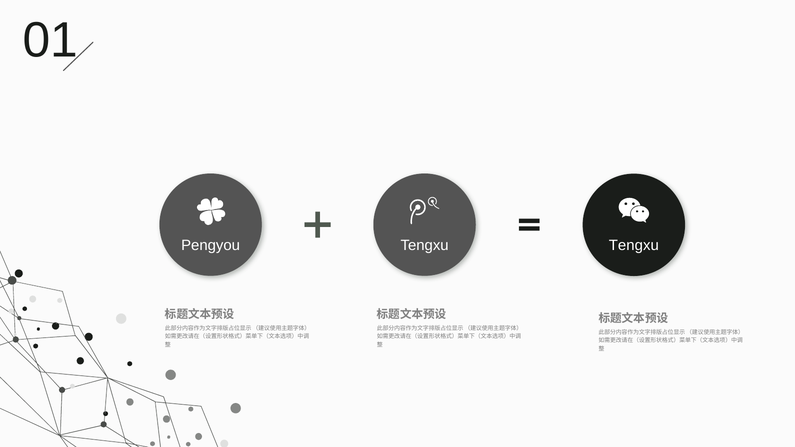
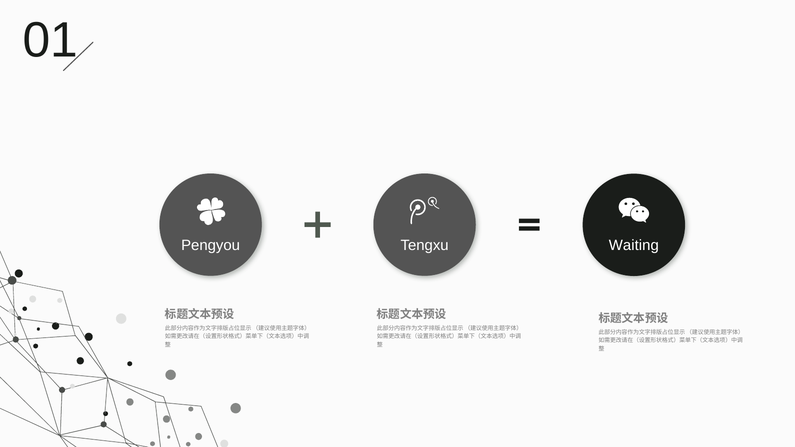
Tengxu at (634, 245): Tengxu -> Waiting
